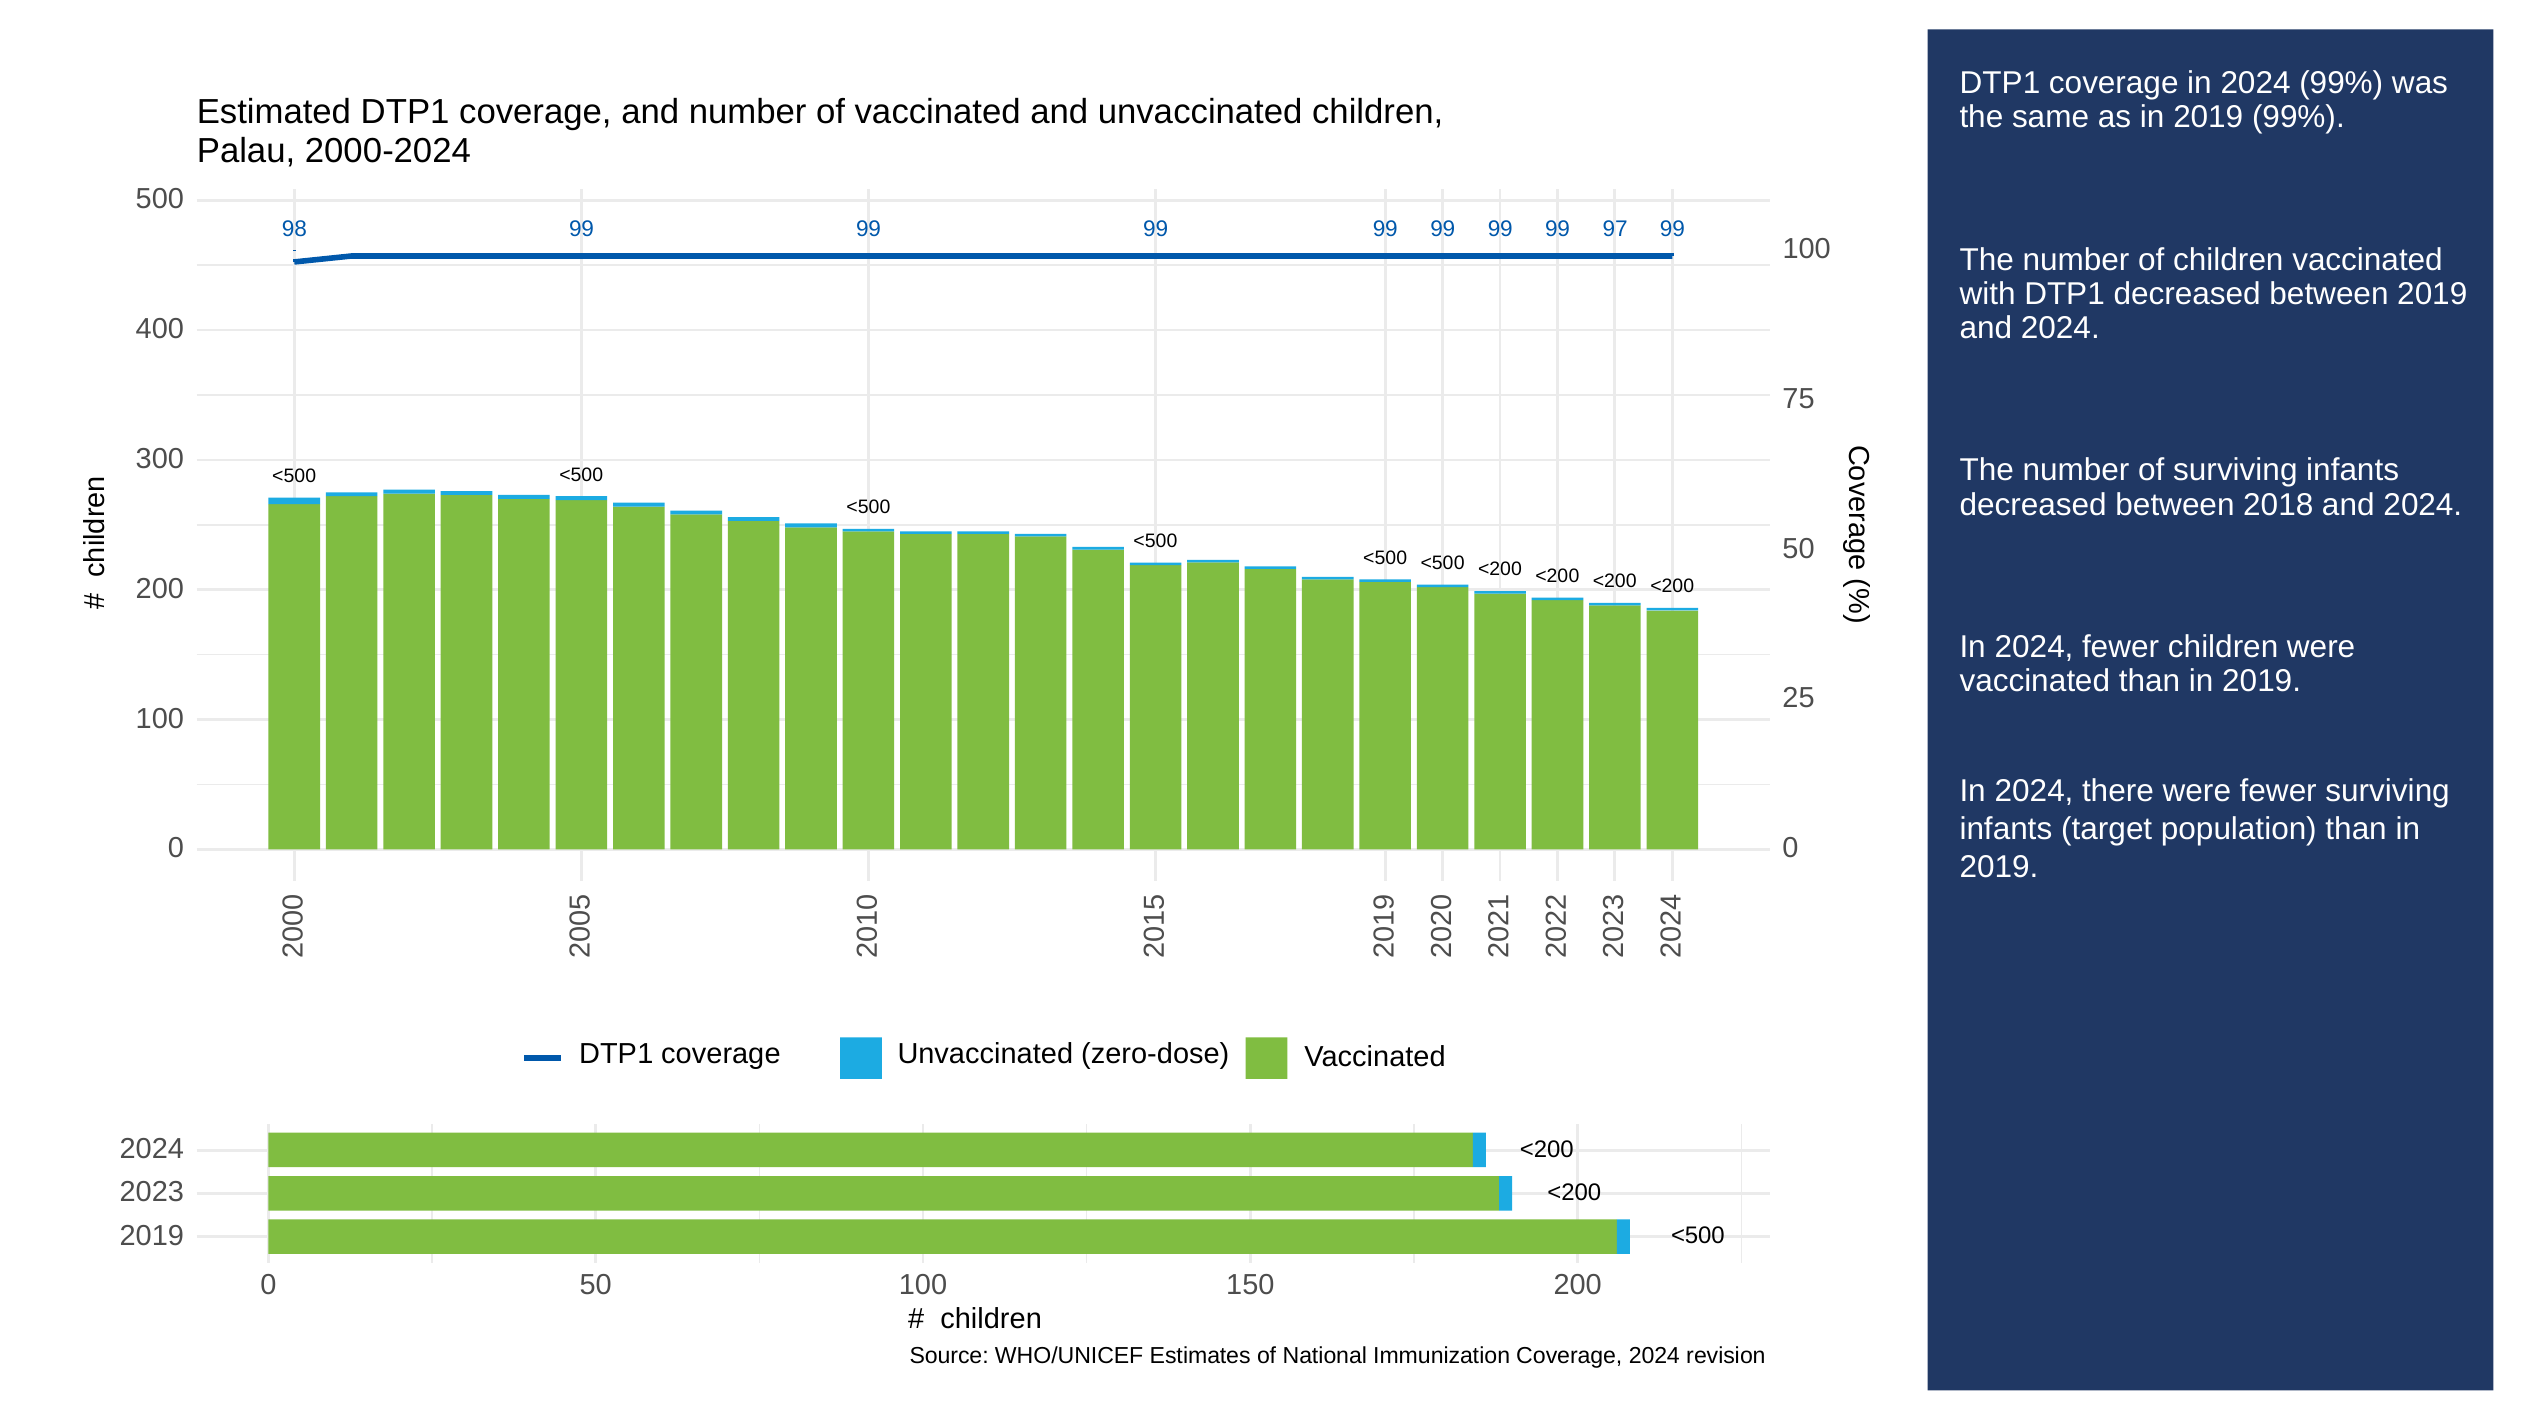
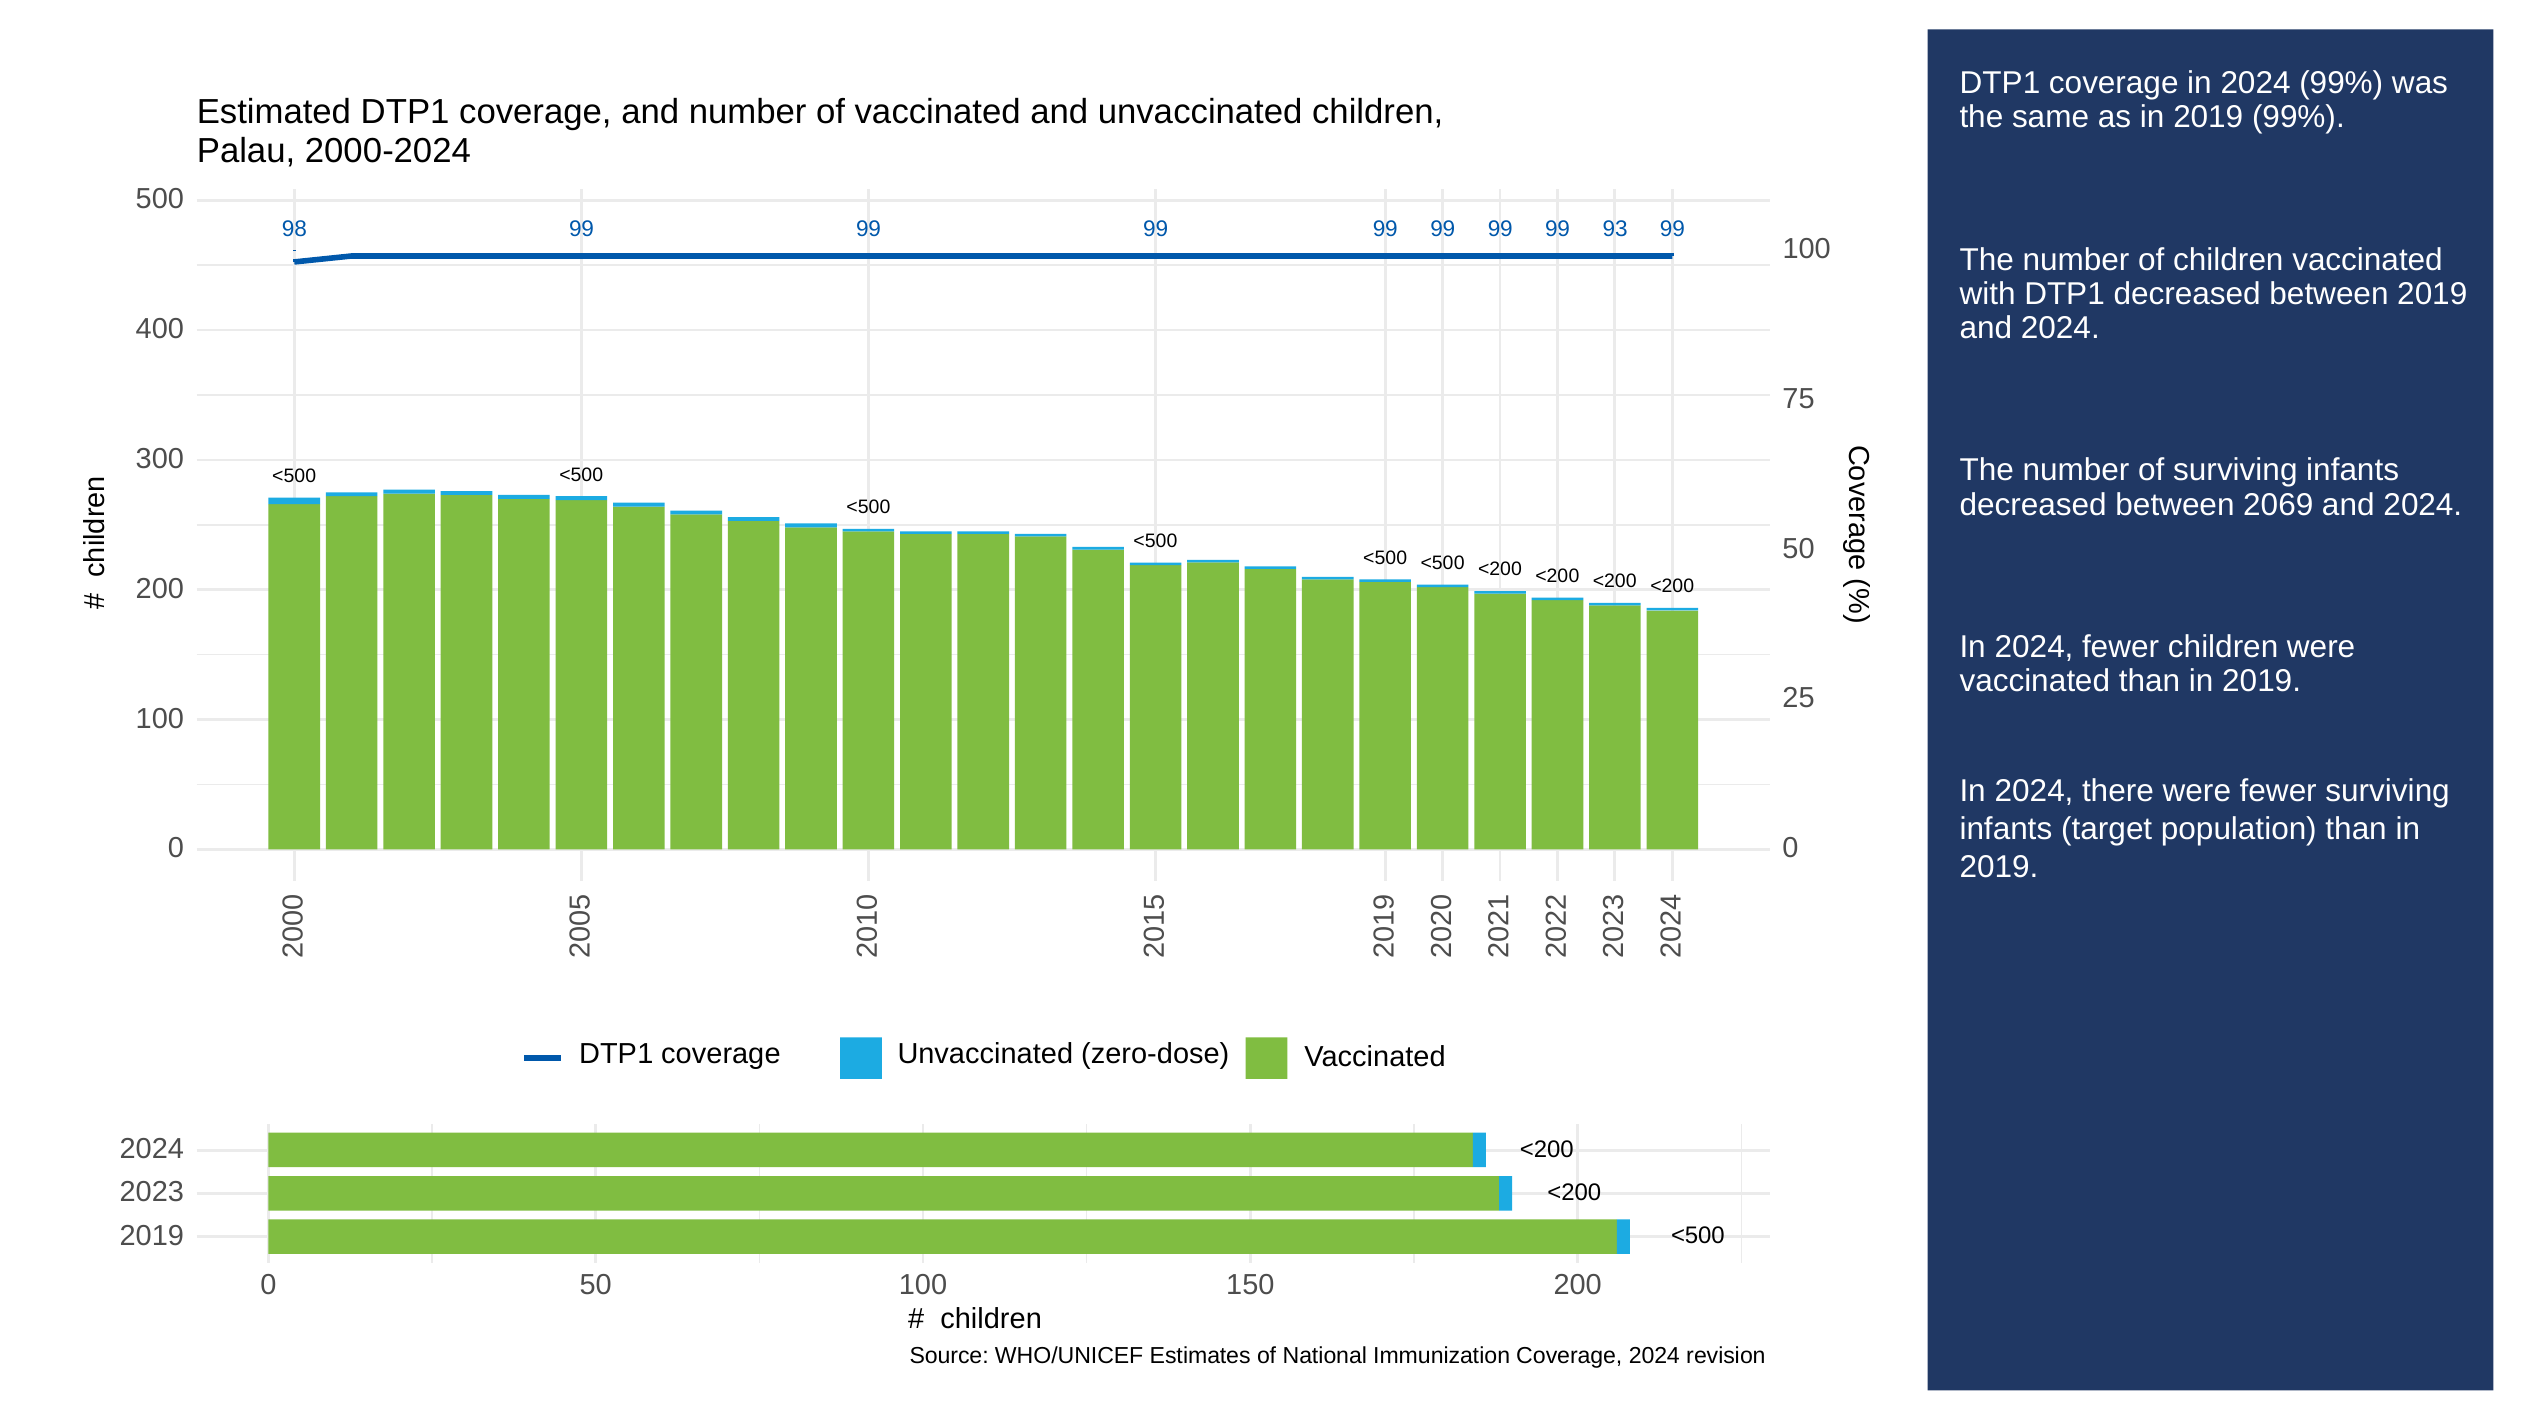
97: 97 -> 93
2018: 2018 -> 2069
